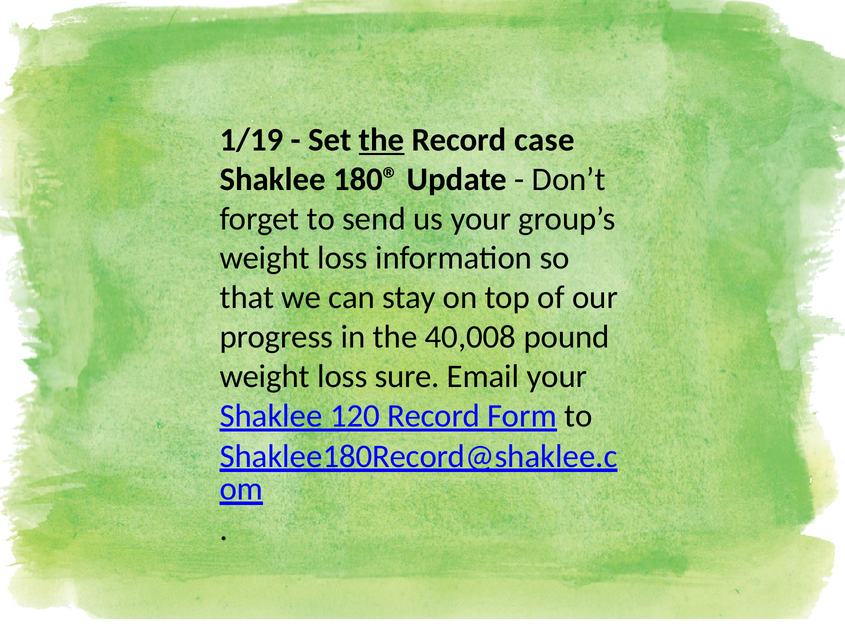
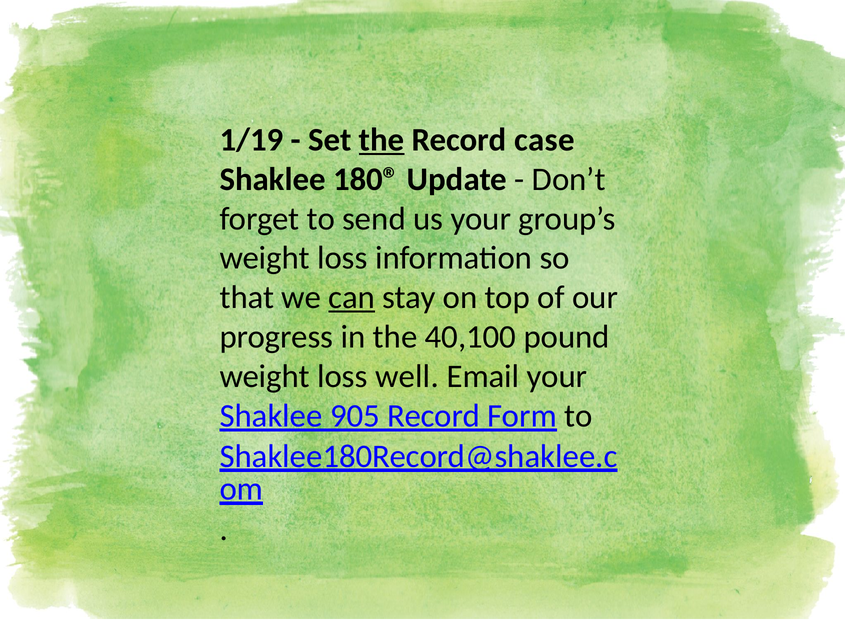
can underline: none -> present
40,008: 40,008 -> 40,100
sure: sure -> well
120: 120 -> 905
